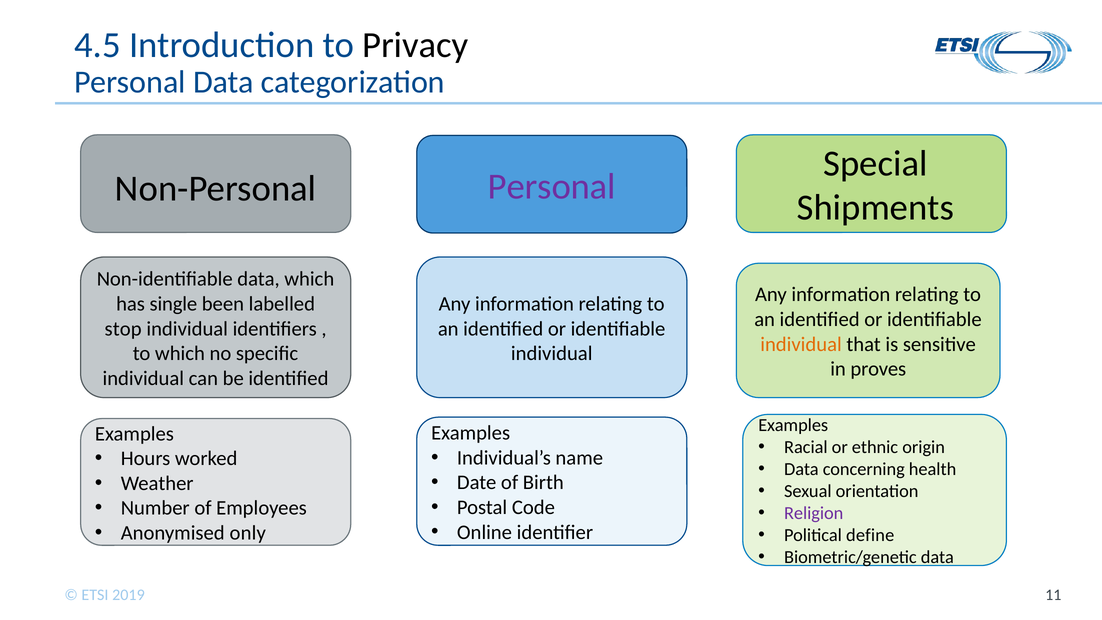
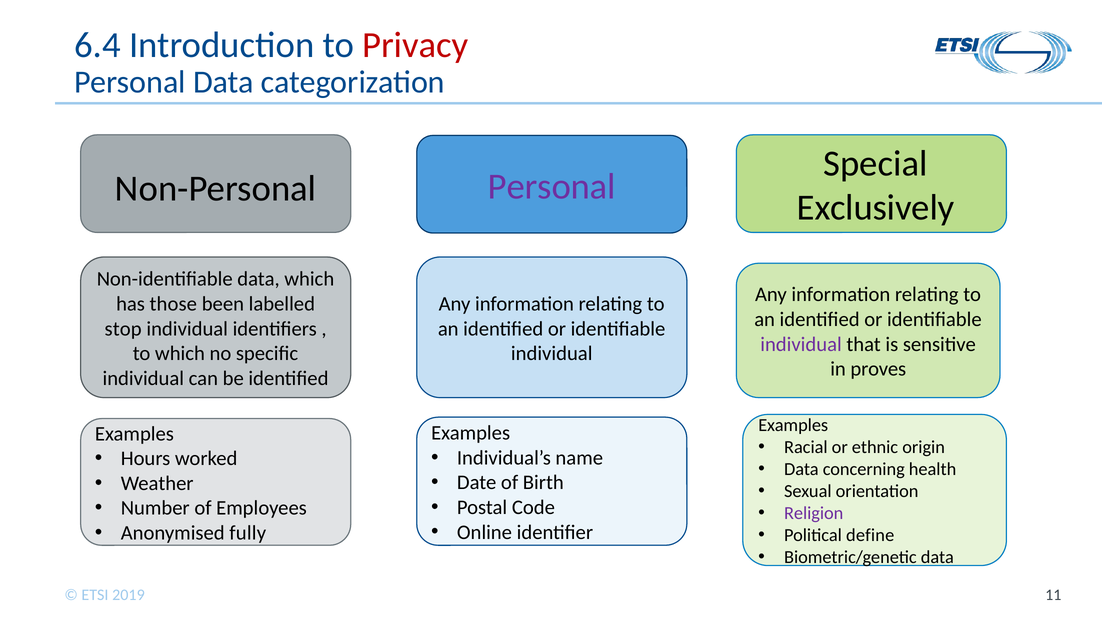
4.5: 4.5 -> 6.4
Privacy colour: black -> red
Shipments: Shipments -> Exclusively
single: single -> those
individual at (801, 344) colour: orange -> purple
only: only -> fully
